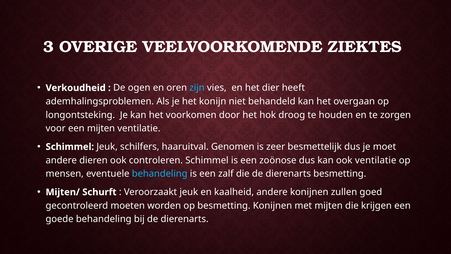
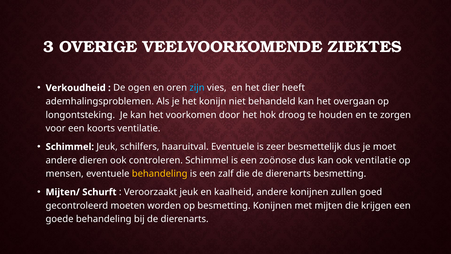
een mijten: mijten -> koorts
haaruitval Genomen: Genomen -> Eventuele
behandeling at (160, 174) colour: light blue -> yellow
